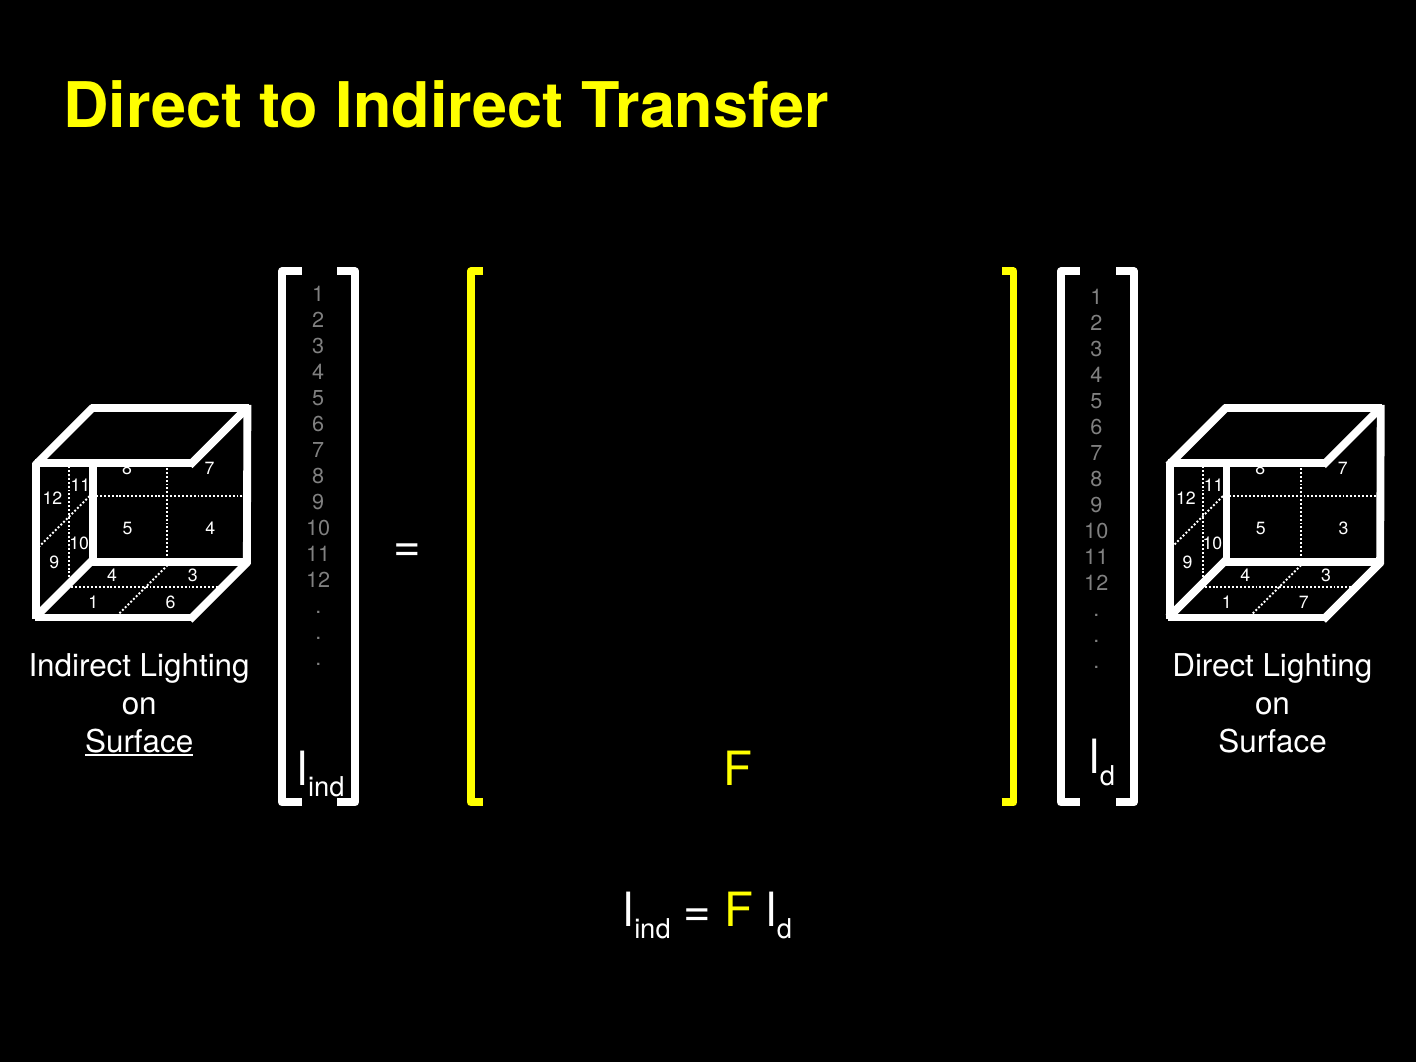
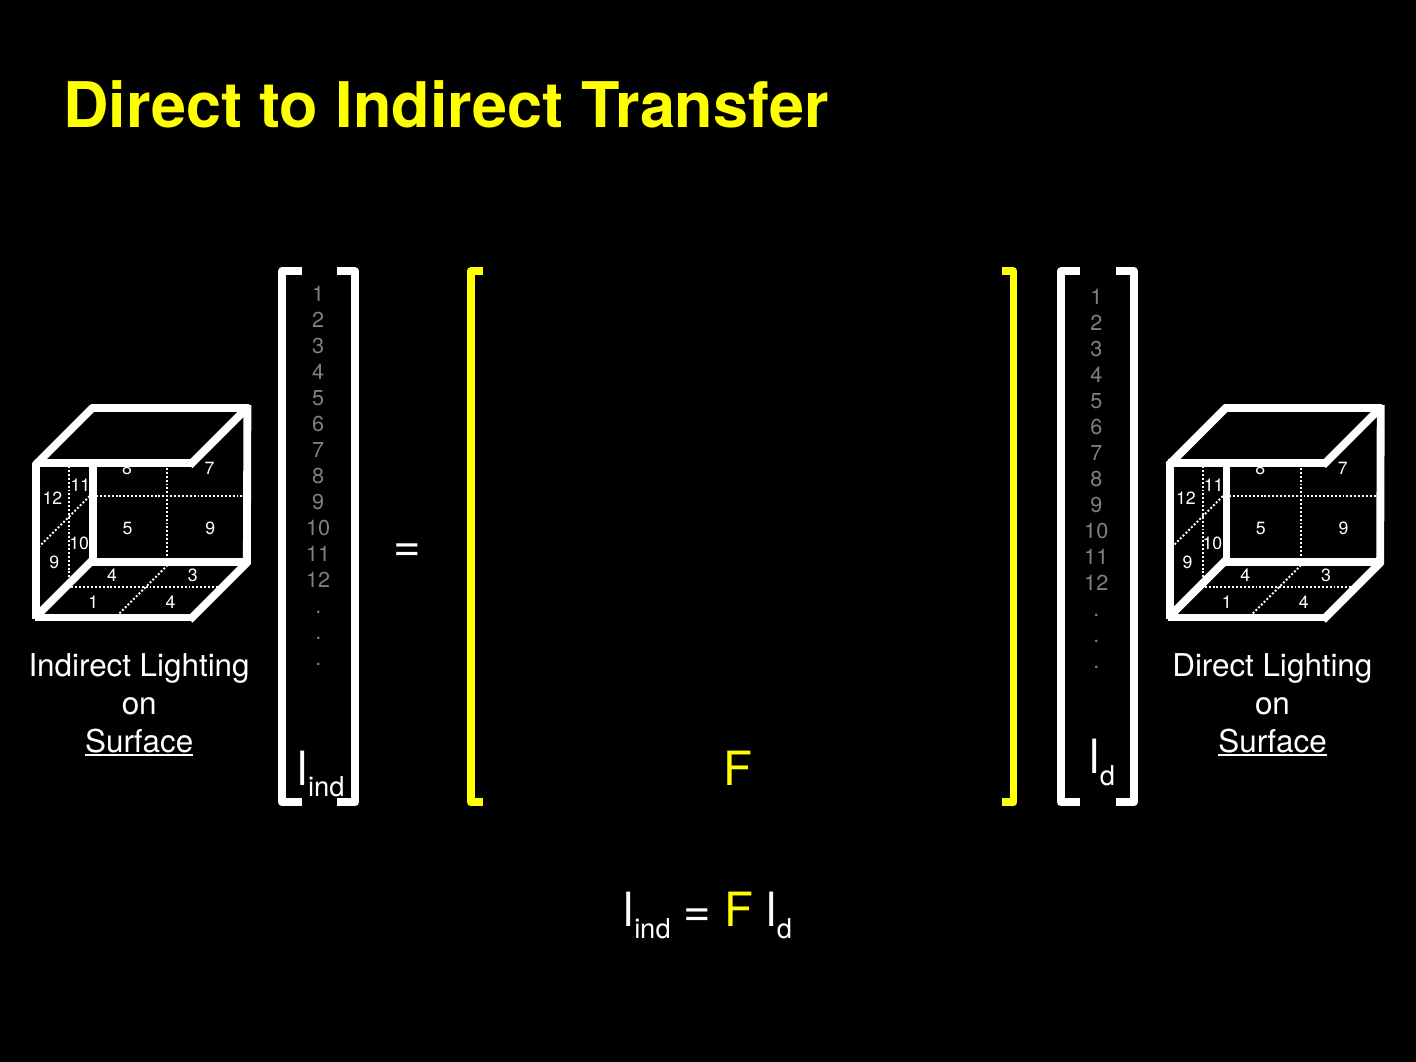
4 at (210, 529): 4 -> 9
3 at (1343, 529): 3 -> 9
6 at (170, 602): 6 -> 4
7 at (1304, 602): 7 -> 4
Surface at (1273, 742) underline: none -> present
